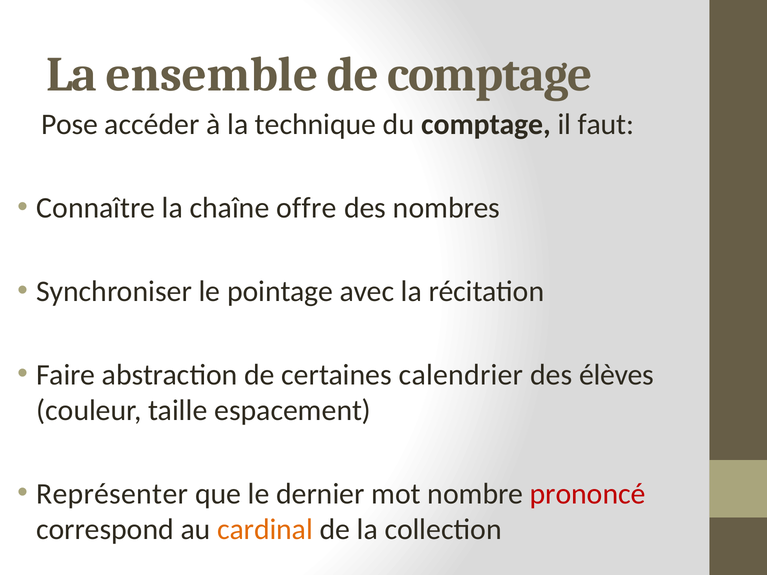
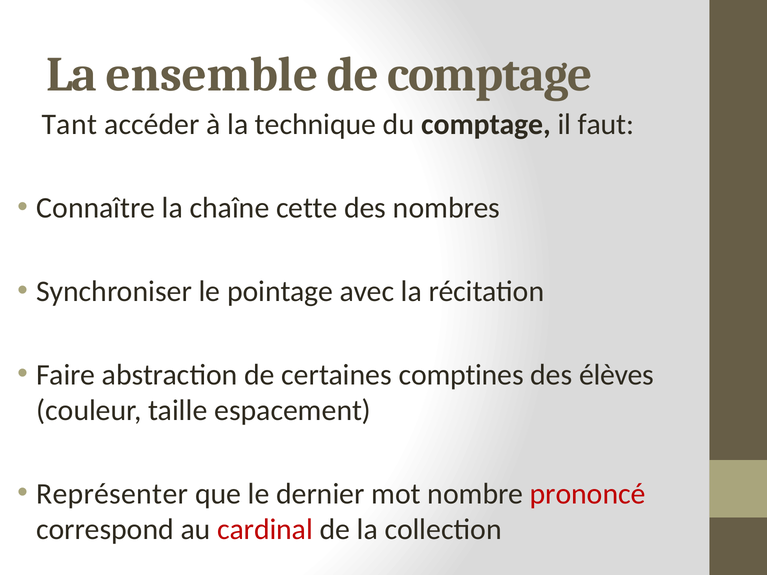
Pose: Pose -> Tant
offre: offre -> cette
calendrier: calendrier -> comptines
cardinal colour: orange -> red
